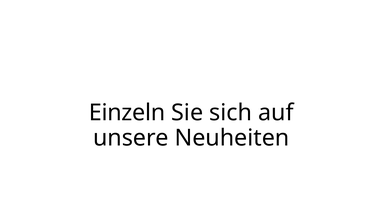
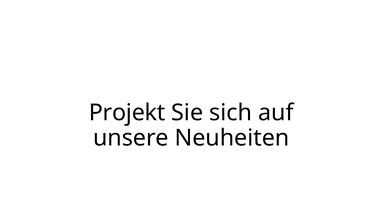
Einzeln: Einzeln -> Projekt
